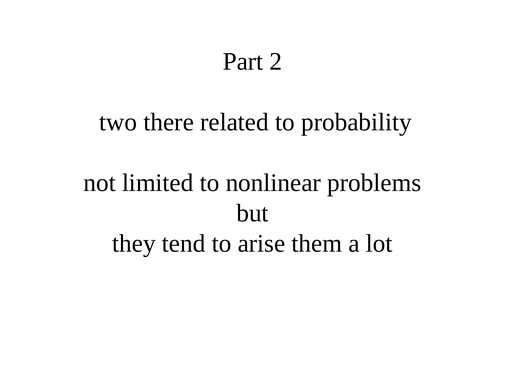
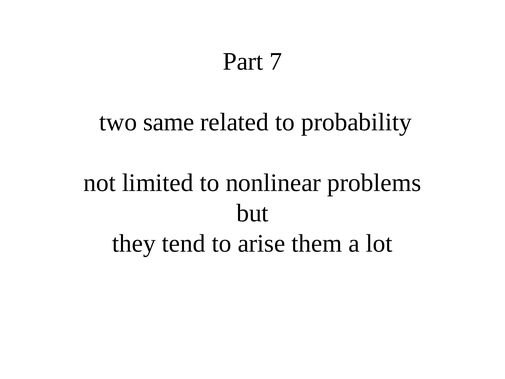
2: 2 -> 7
there: there -> same
